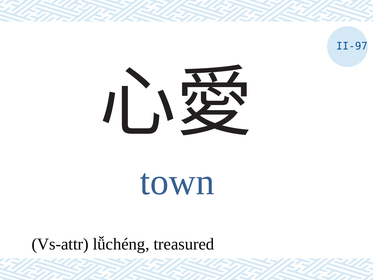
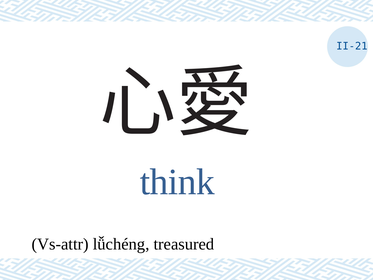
II-97: II-97 -> II-21
town: town -> think
